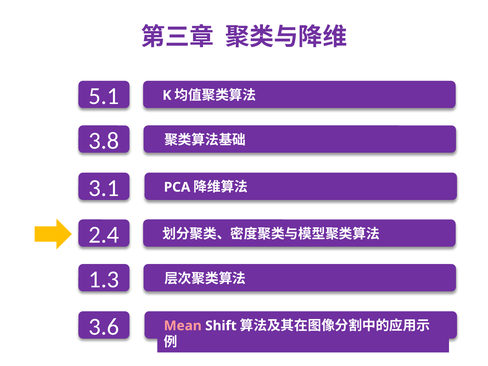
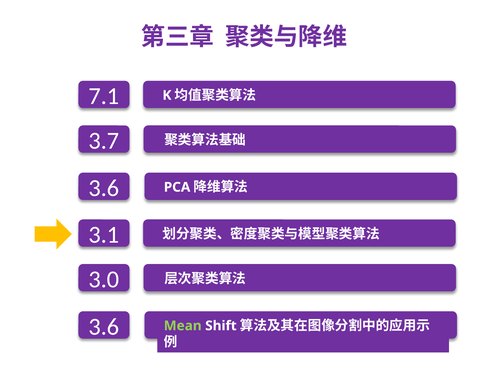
5.1: 5.1 -> 7.1
3.8: 3.8 -> 3.7
3.1 at (104, 188): 3.1 -> 3.6
2.4: 2.4 -> 3.1
1.3: 1.3 -> 3.0
Mean colour: pink -> light green
